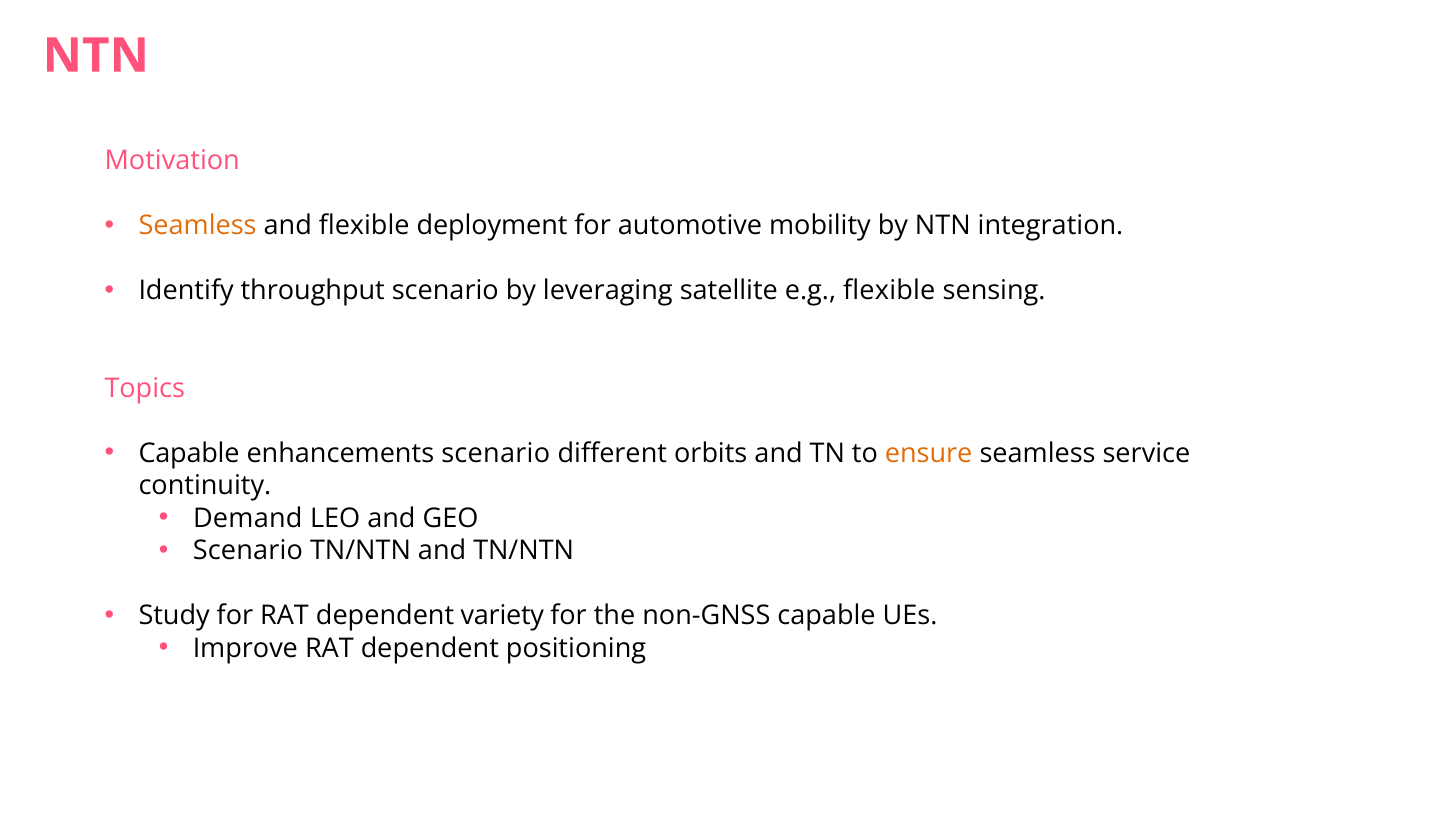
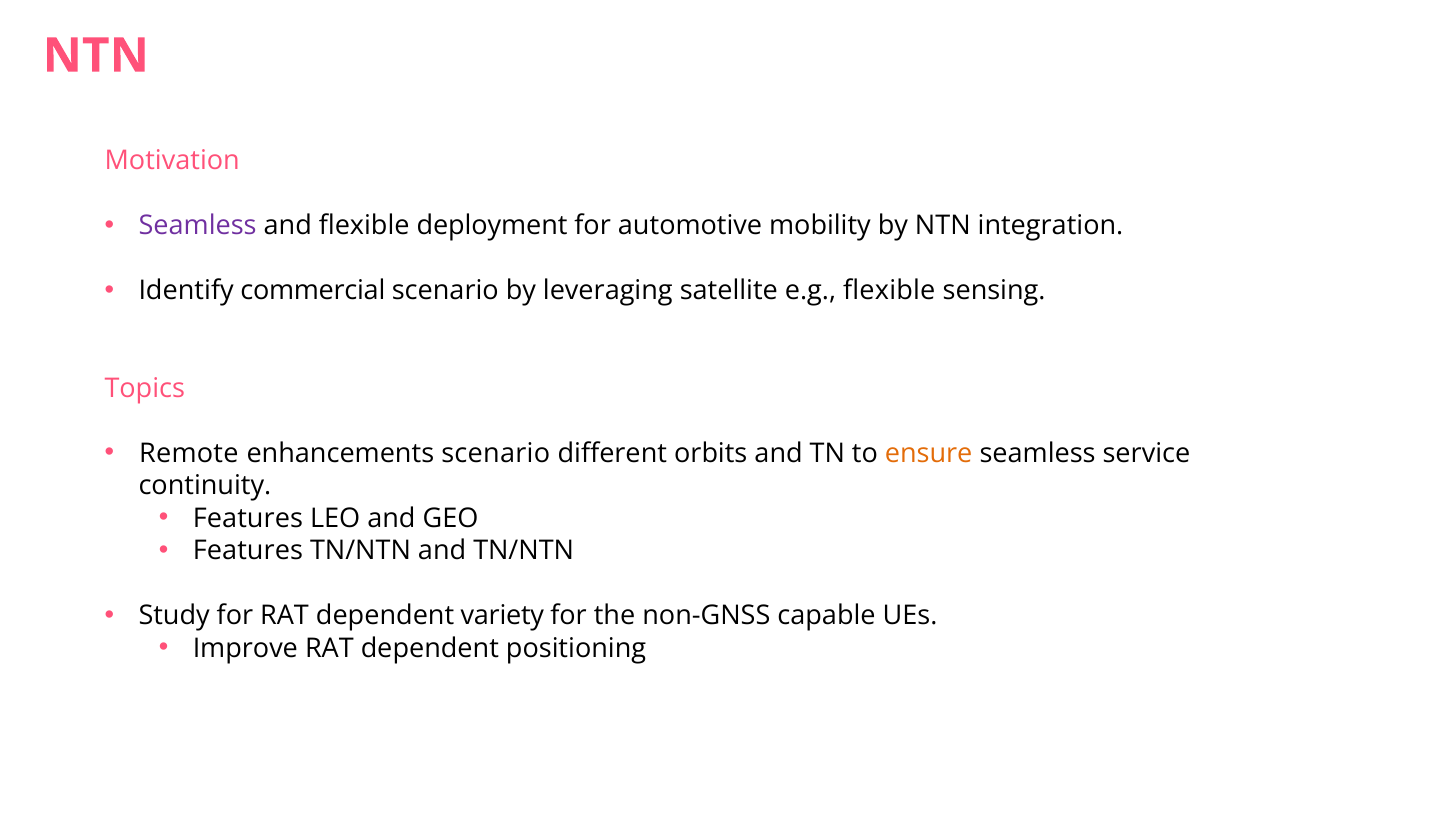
Seamless at (198, 226) colour: orange -> purple
throughput: throughput -> commercial
Capable at (189, 453): Capable -> Remote
Demand at (248, 518): Demand -> Features
Scenario at (248, 551): Scenario -> Features
